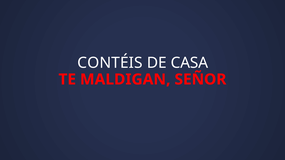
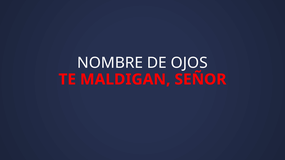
CONTÉIS: CONTÉIS -> NOMBRE
CASA: CASA -> OJOS
